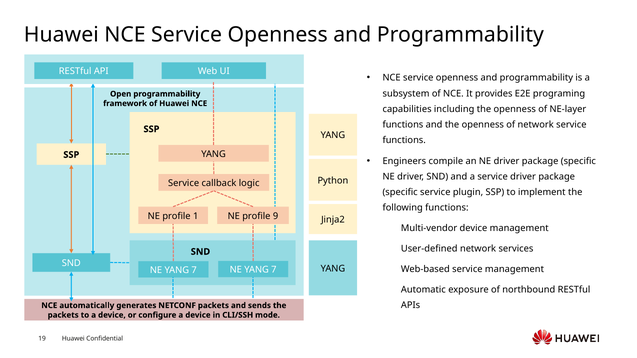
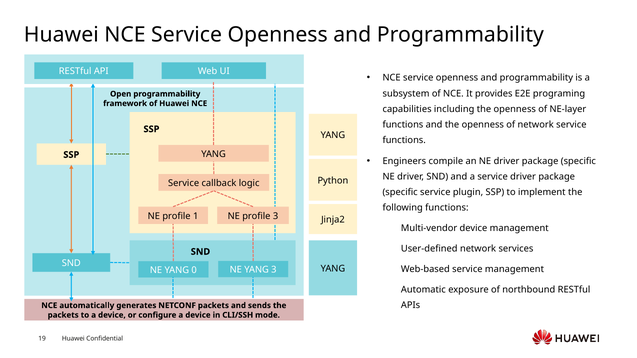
profile 9: 9 -> 3
7 at (274, 270): 7 -> 3
7 at (194, 270): 7 -> 0
